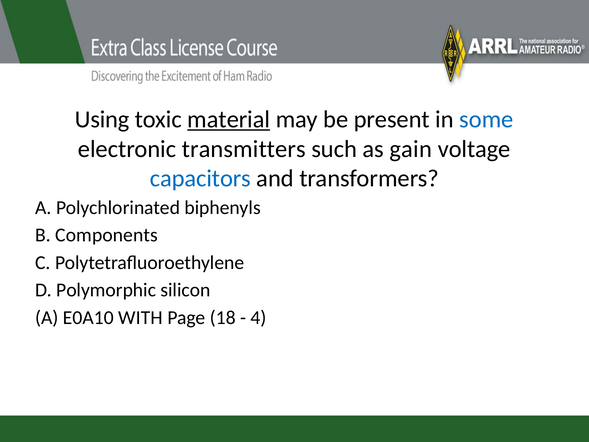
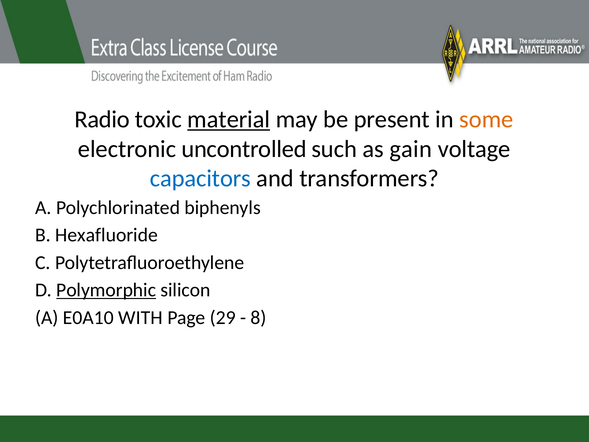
Using: Using -> Radio
some colour: blue -> orange
transmitters: transmitters -> uncontrolled
Components: Components -> Hexafluoride
Polymorphic underline: none -> present
18: 18 -> 29
4: 4 -> 8
